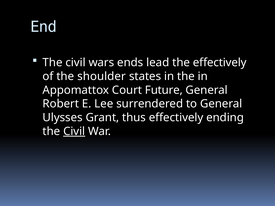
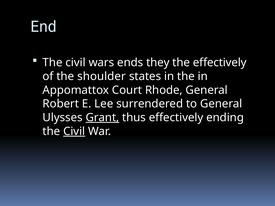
lead: lead -> they
Future: Future -> Rhode
Grant underline: none -> present
